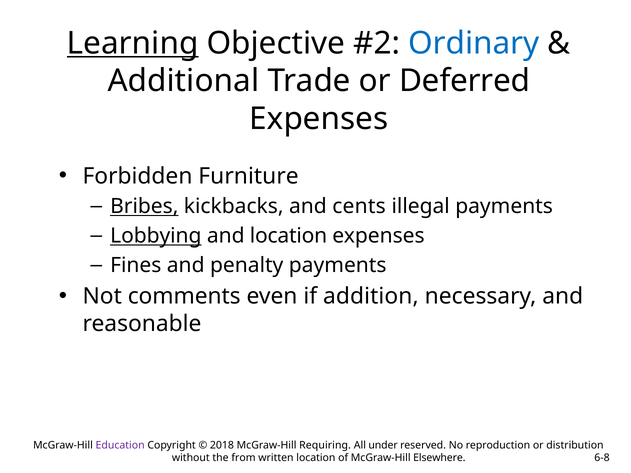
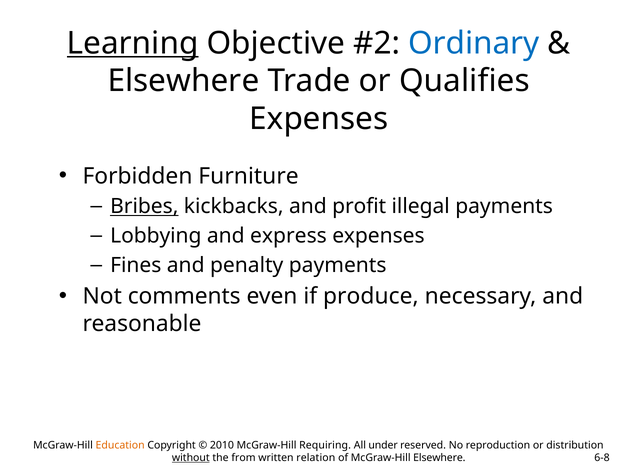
Additional at (183, 81): Additional -> Elsewhere
Deferred: Deferred -> Qualifies
cents: cents -> profit
Lobbying underline: present -> none
and location: location -> express
addition: addition -> produce
Education colour: purple -> orange
2018: 2018 -> 2010
without underline: none -> present
written location: location -> relation
